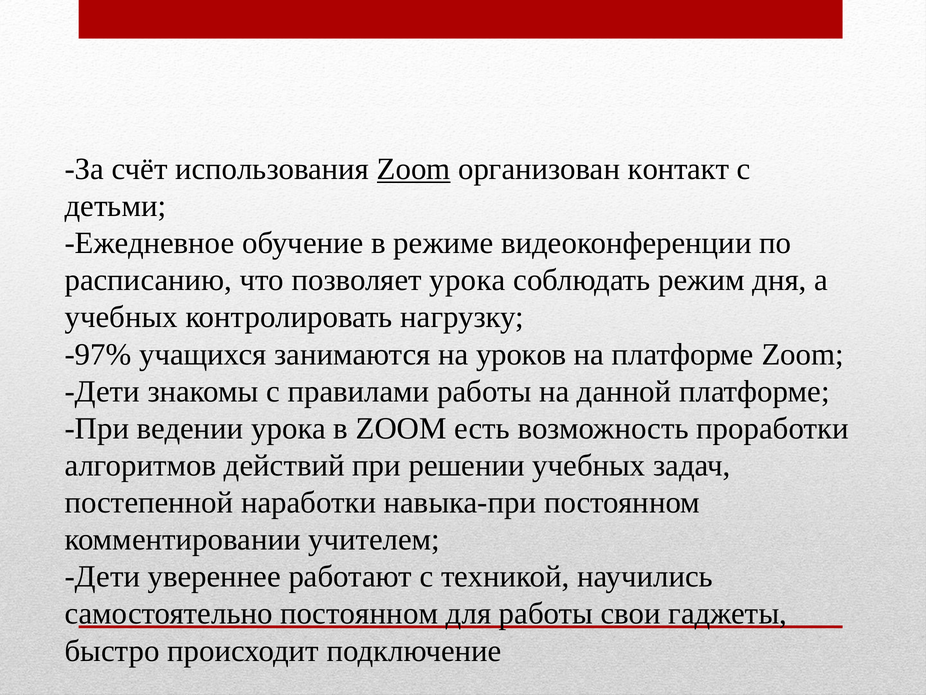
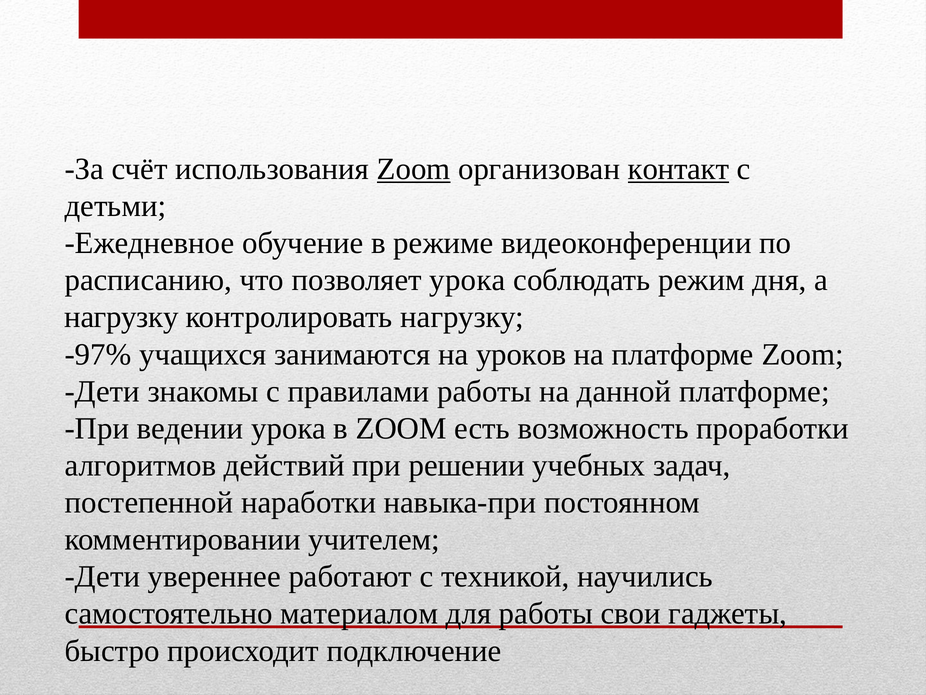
контакт underline: none -> present
учебных at (121, 317): учебных -> нагрузку
самостоятельно постоянном: постоянном -> материалом
